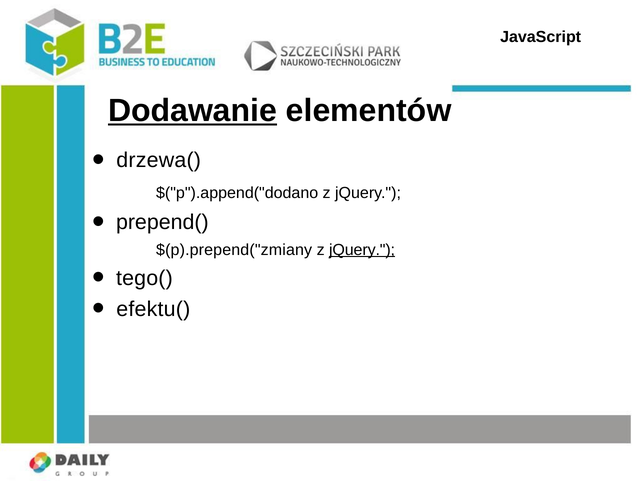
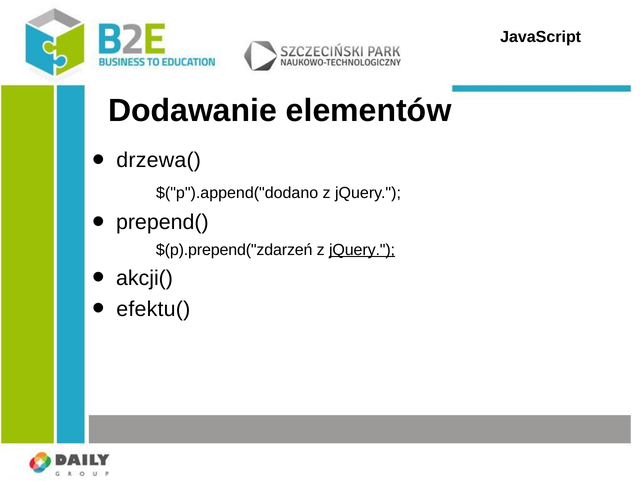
Dodawanie underline: present -> none
$(p).prepend("zmiany: $(p).prepend("zmiany -> $(p).prepend("zdarzeń
tego(: tego( -> akcji(
